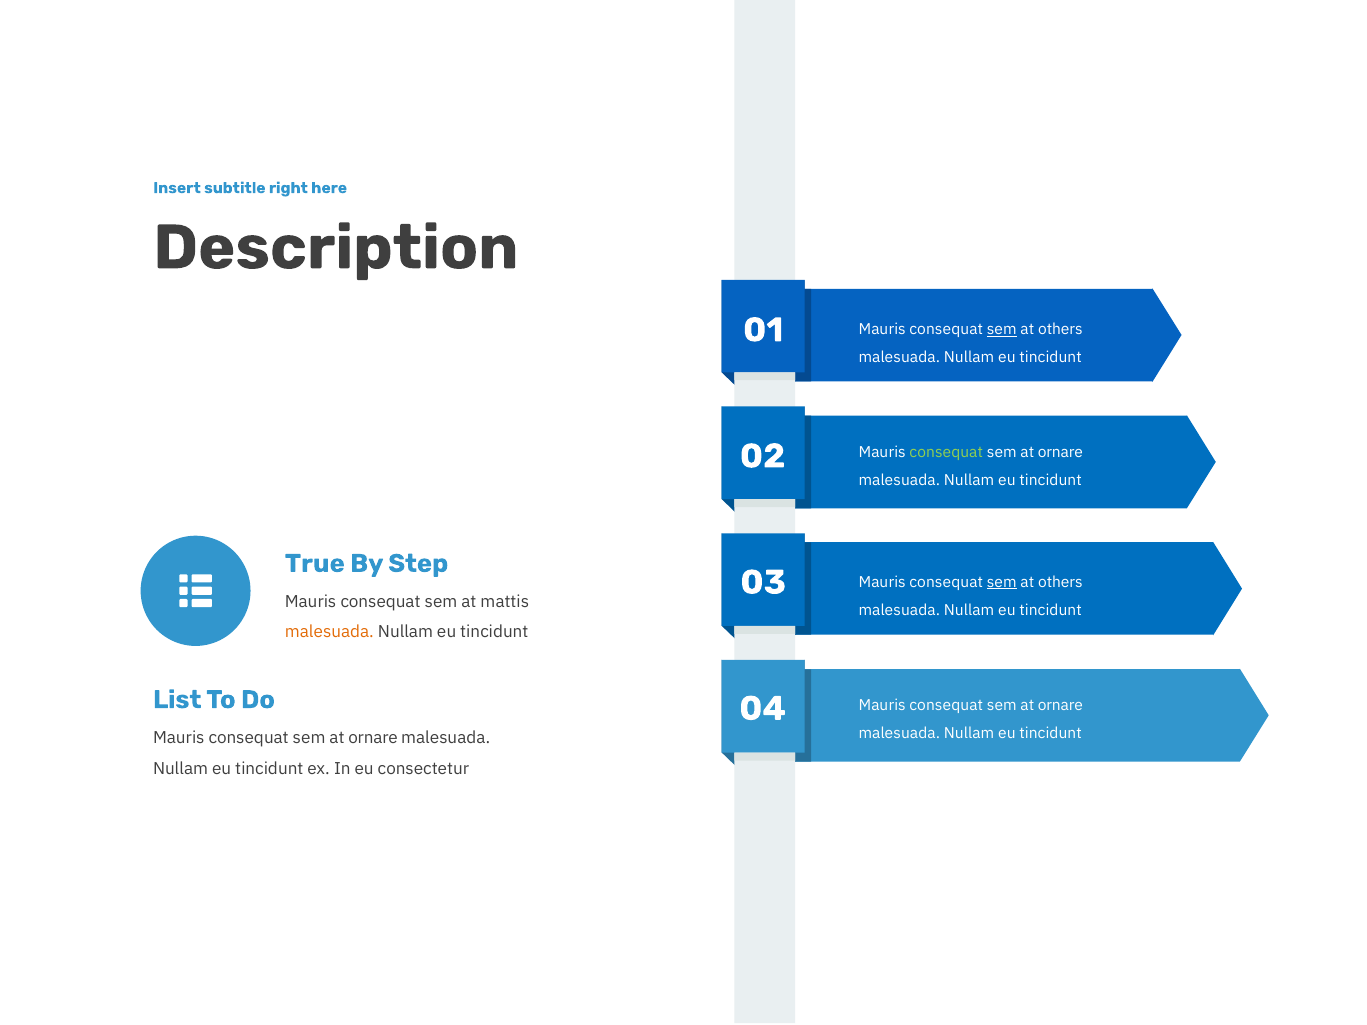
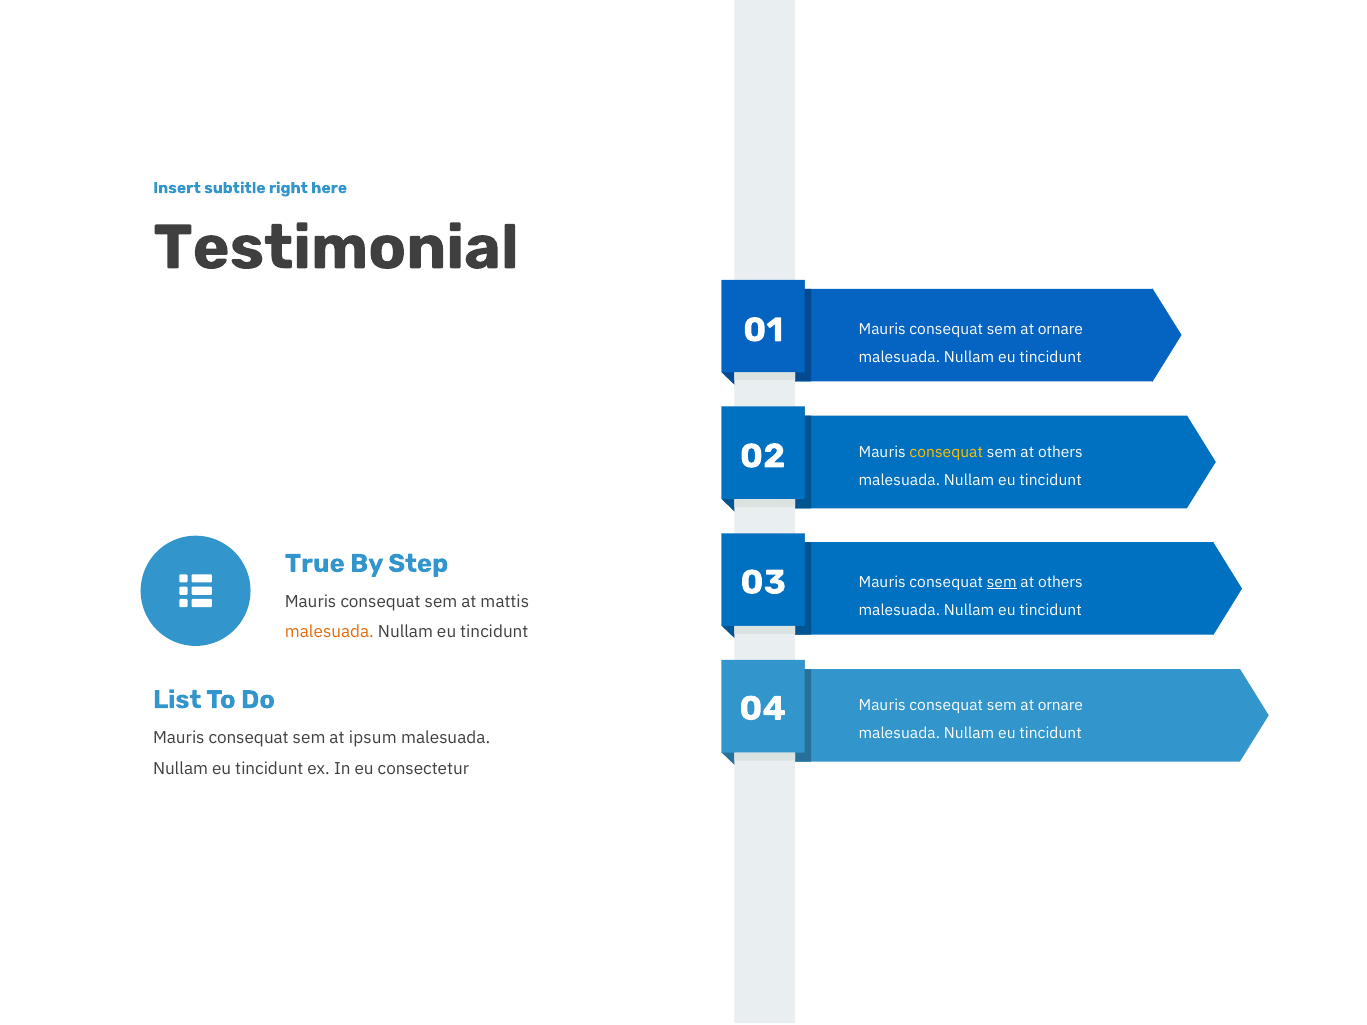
Description: Description -> Testimonial
sem at (1002, 330) underline: present -> none
others at (1060, 330): others -> ornare
consequat at (946, 453) colour: light green -> yellow
ornare at (1060, 453): ornare -> others
ornare at (373, 738): ornare -> ipsum
